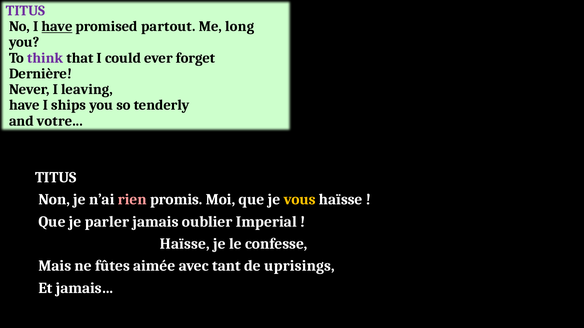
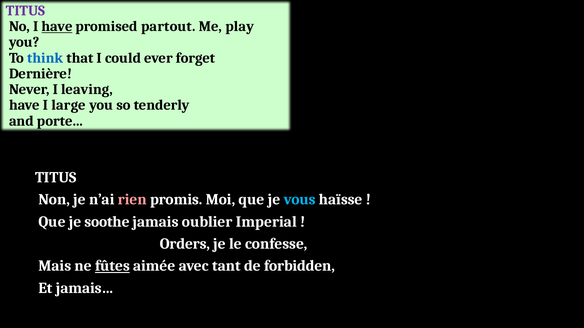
long: long -> play
think colour: purple -> blue
ships: ships -> large
votre: votre -> porte
vous colour: yellow -> light blue
parler: parler -> soothe
Haïsse at (185, 244): Haïsse -> Orders
fûtes underline: none -> present
uprisings: uprisings -> forbidden
